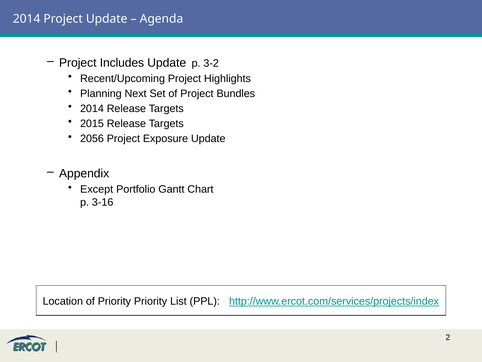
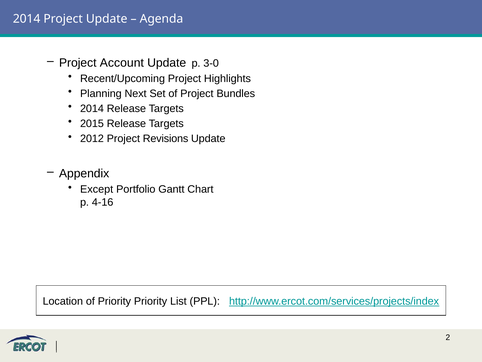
Includes: Includes -> Account
3-2: 3-2 -> 3-0
2056: 2056 -> 2012
Exposure: Exposure -> Revisions
3-16: 3-16 -> 4-16
